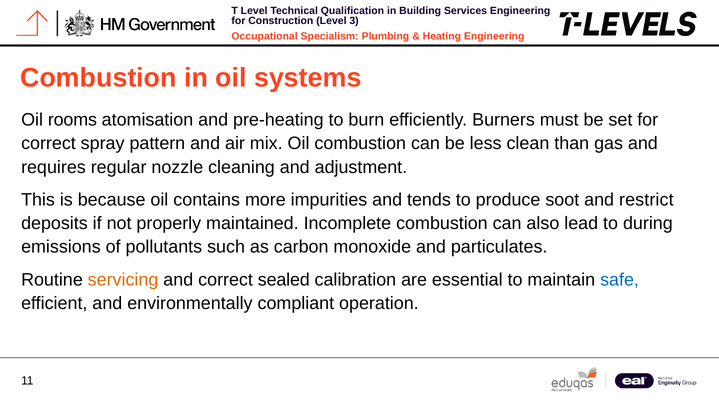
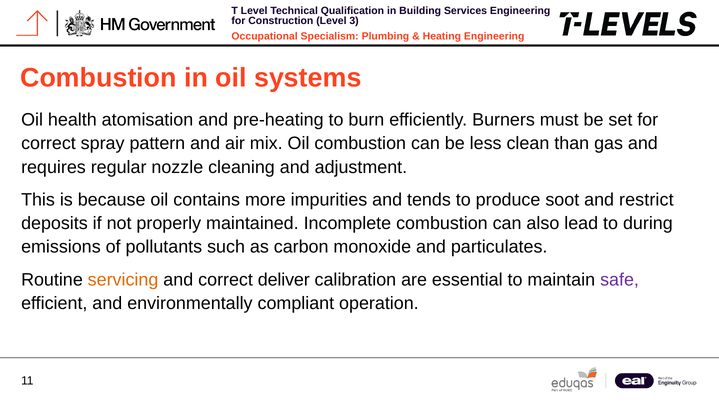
rooms: rooms -> health
sealed: sealed -> deliver
safe colour: blue -> purple
